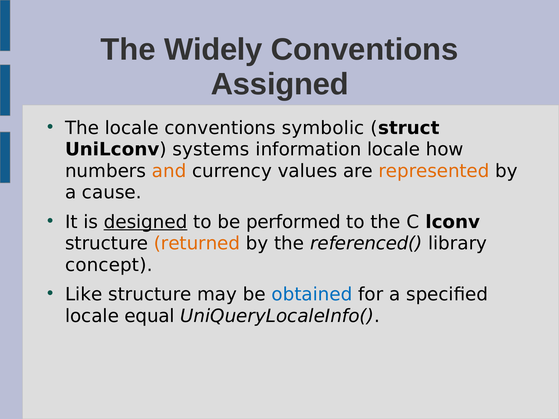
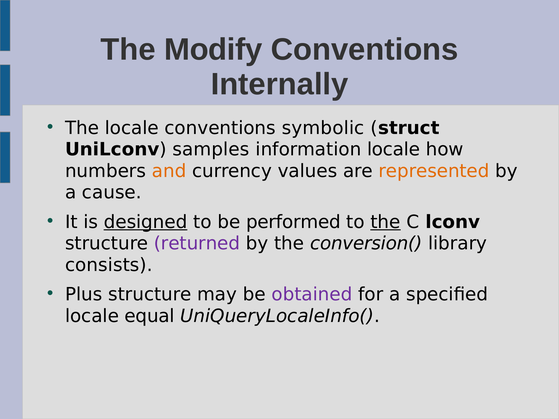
Widely: Widely -> Modify
Assigned: Assigned -> Internally
systems: systems -> samples
the at (385, 222) underline: none -> present
returned colour: orange -> purple
referenced(: referenced( -> conversion(
concept: concept -> consists
Like: Like -> Plus
obtained colour: blue -> purple
